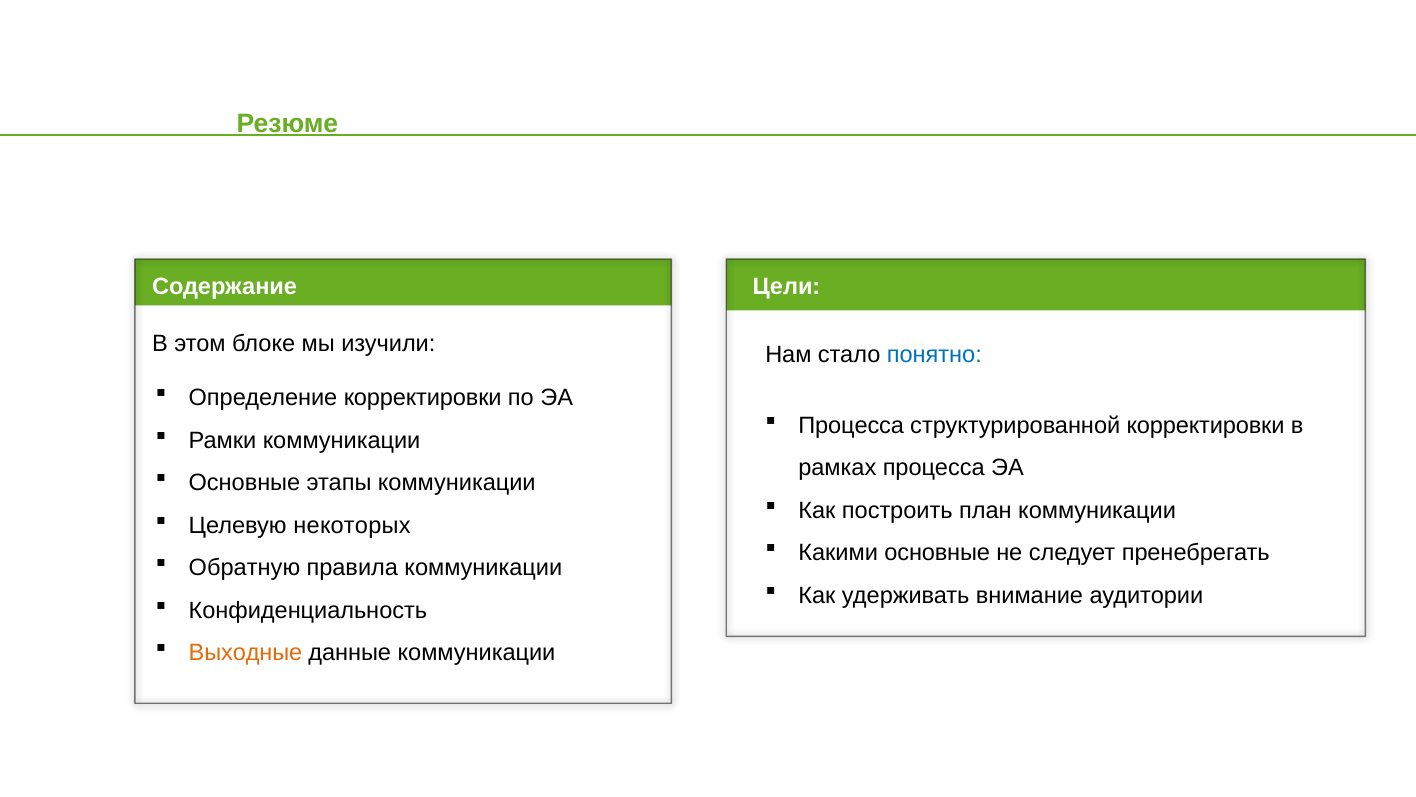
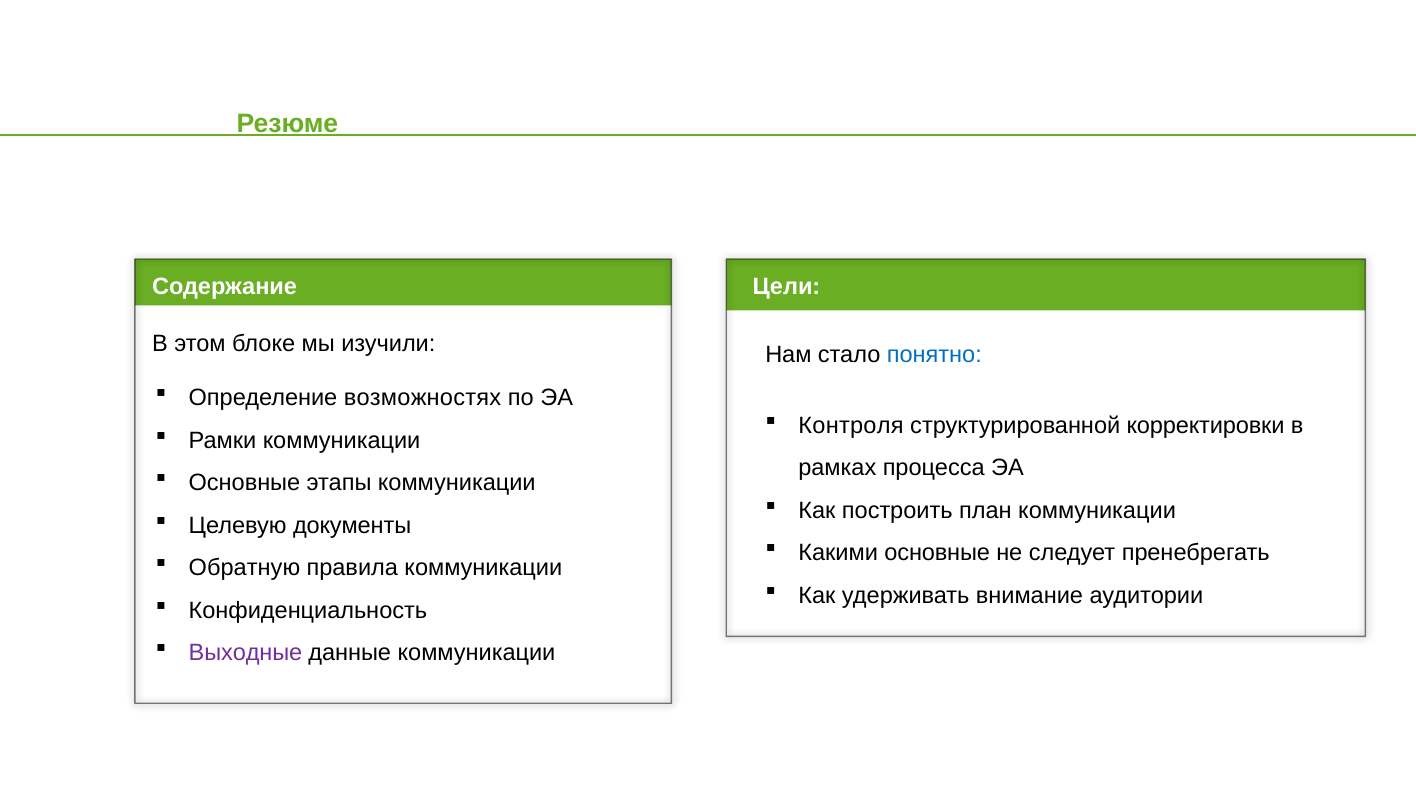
Определение корректировки: корректировки -> возможностях
Процесса at (851, 425): Процесса -> Контроля
некоторых: некоторых -> документы
Выходные colour: orange -> purple
